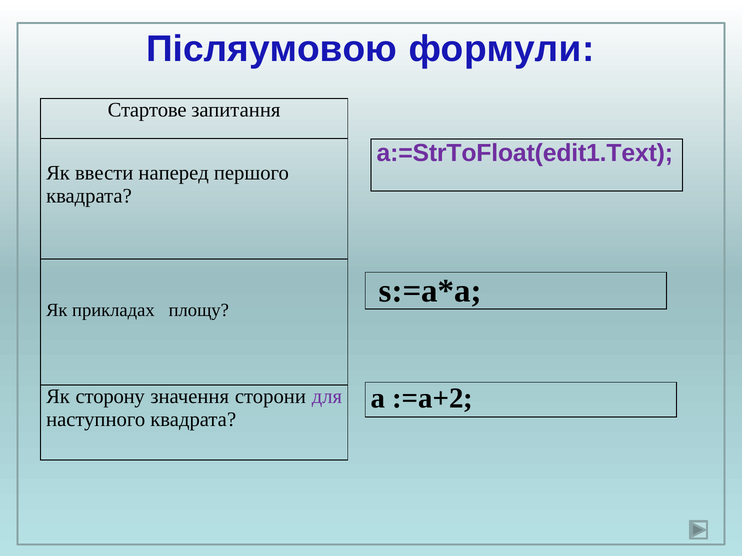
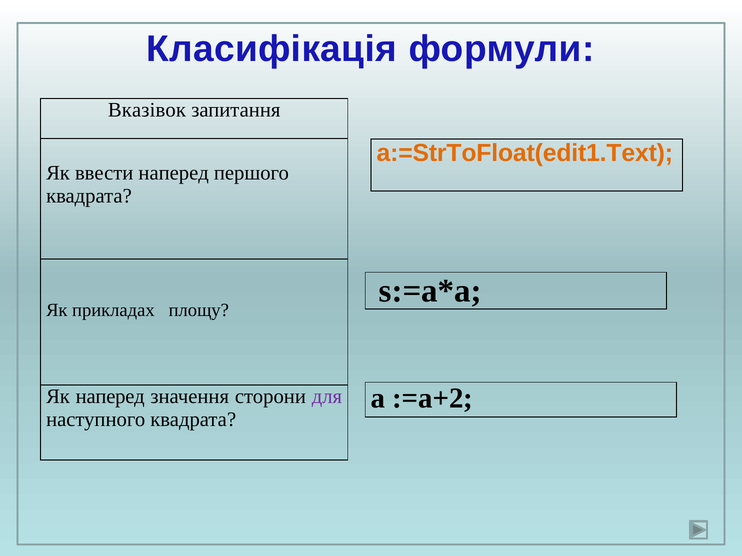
Післяумовою: Післяумовою -> Класифікація
Стартове: Стартове -> Вказівок
a:=StrToFloat(edit1.Text colour: purple -> orange
Як сторону: сторону -> наперед
